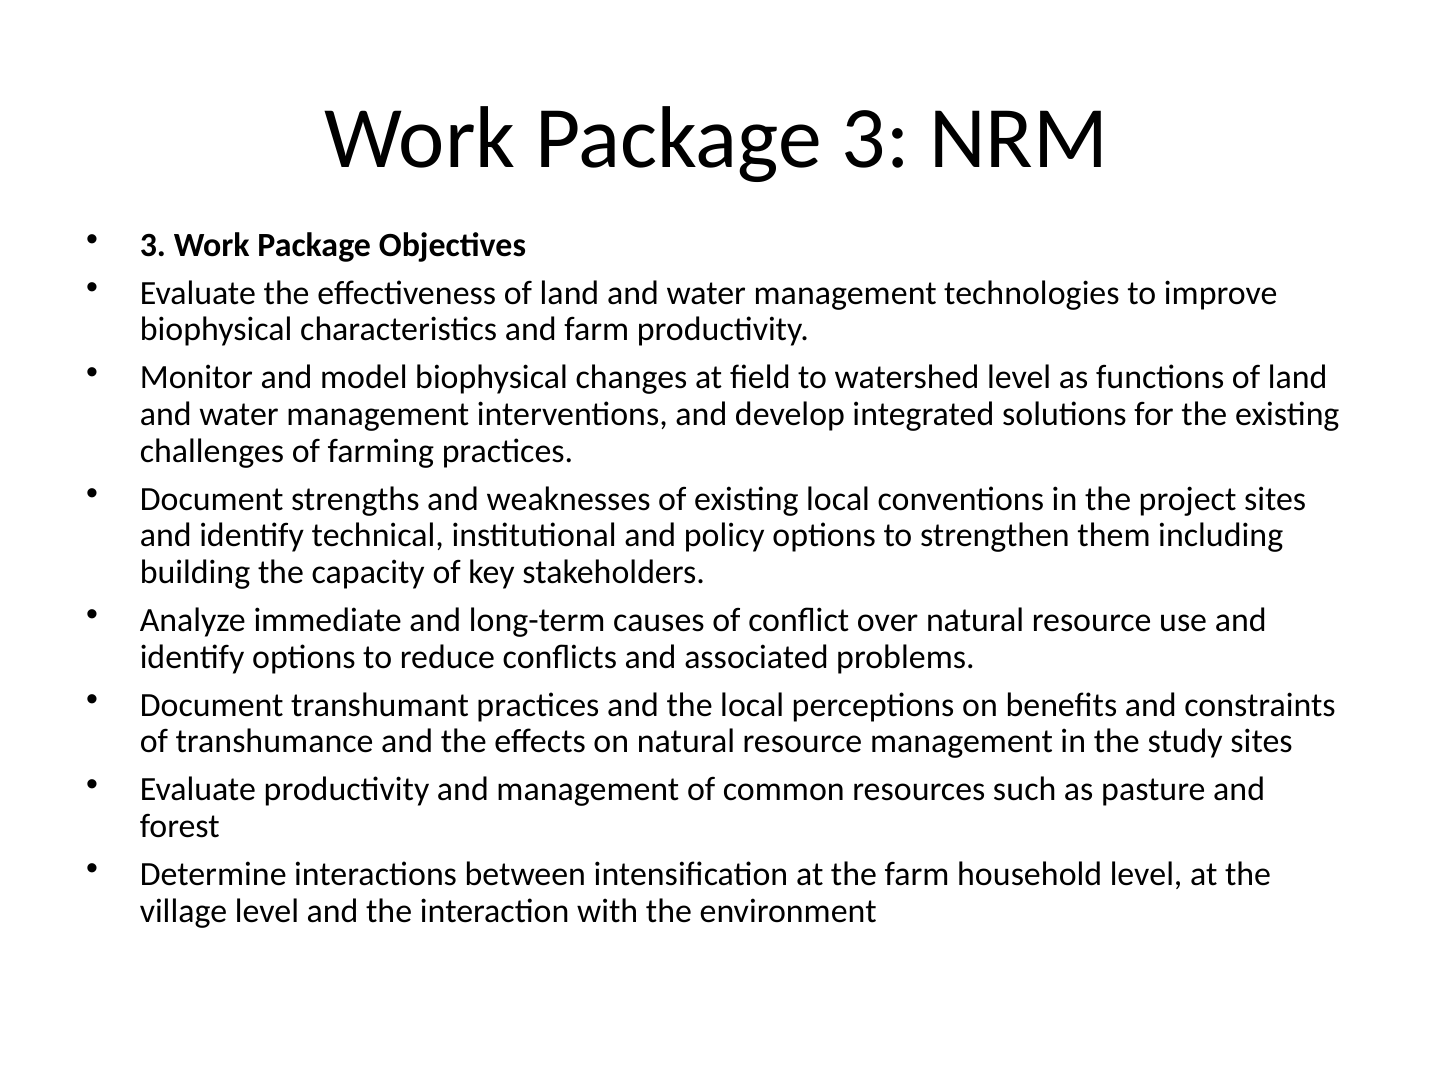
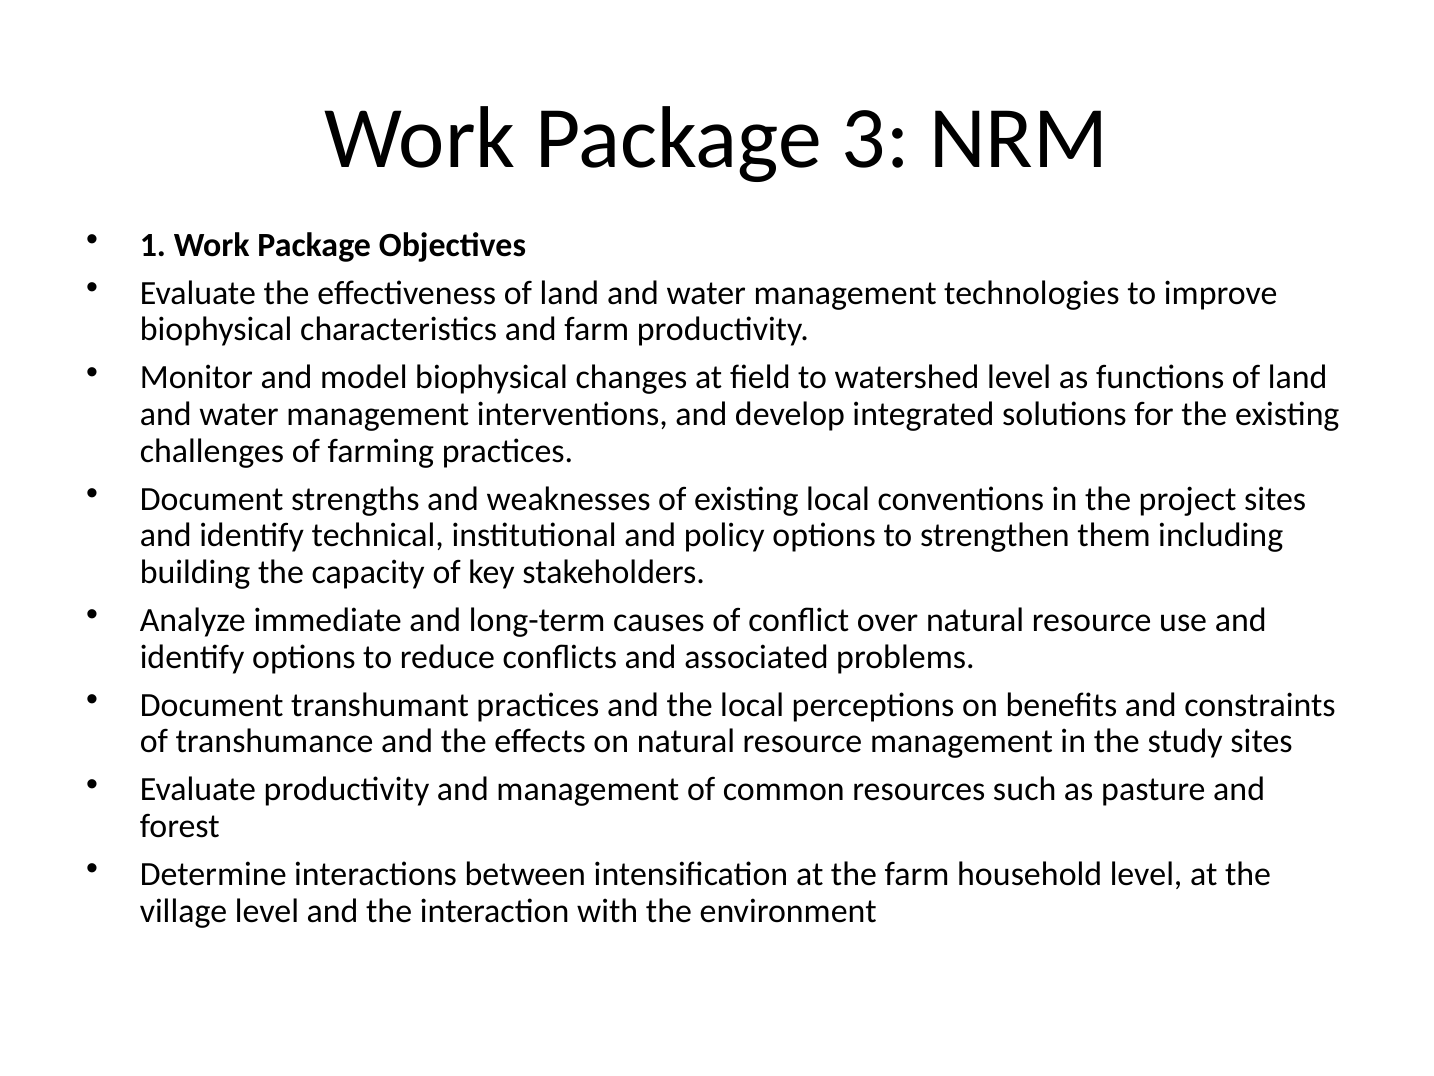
3 at (153, 245): 3 -> 1
